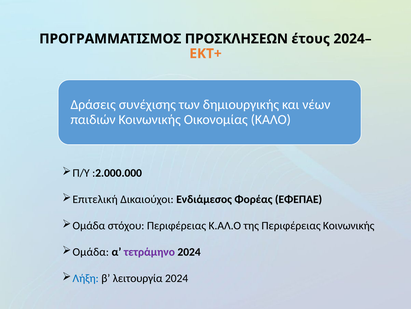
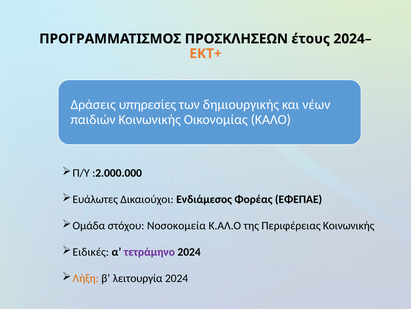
συνέχισης: συνέχισης -> υπηρεσίες
Επιτελική: Επιτελική -> Ευάλωτες
στόχου Περιφέρειας: Περιφέρειας -> Νοσοκομεία
Ομάδα at (91, 252): Ομάδα -> Ειδικές
Λήξη colour: blue -> orange
